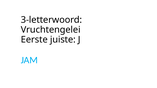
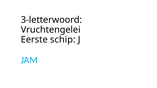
juiste: juiste -> schip
